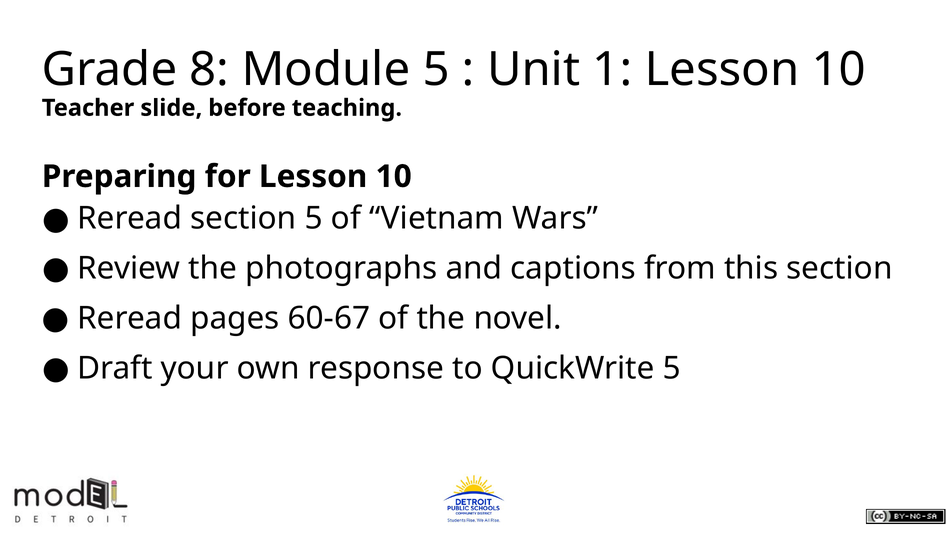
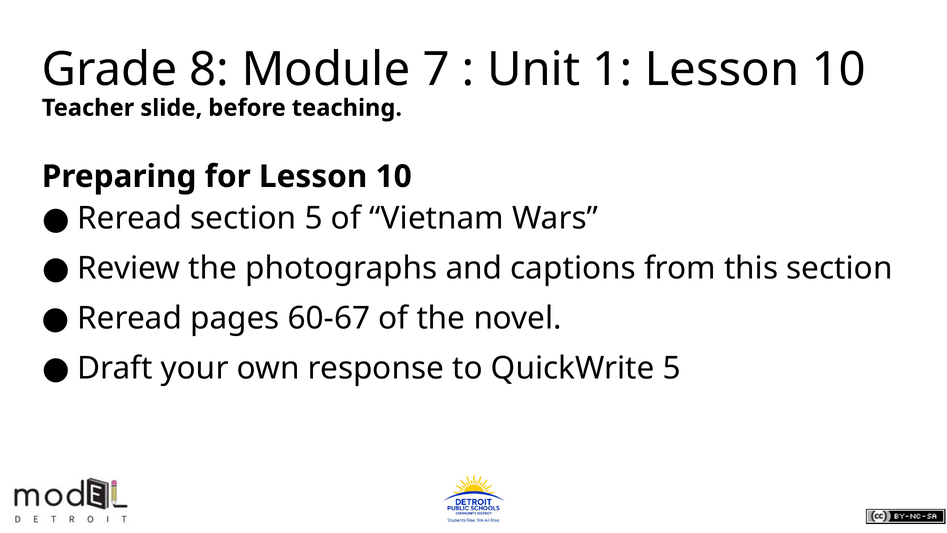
Module 5: 5 -> 7
